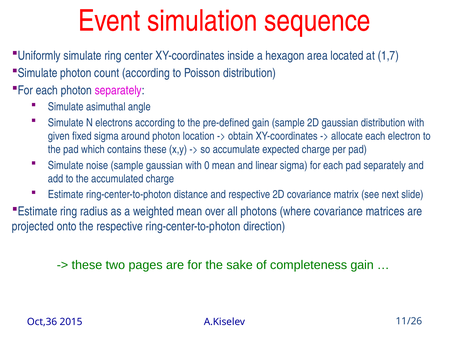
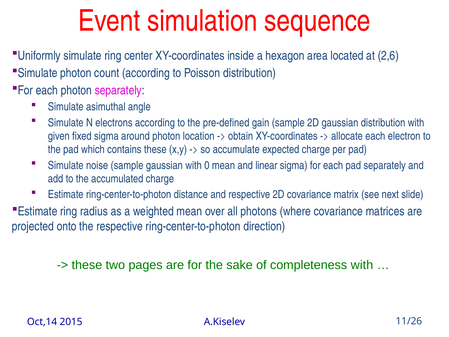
1,7: 1,7 -> 2,6
completeness gain: gain -> with
Oct,36: Oct,36 -> Oct,14
